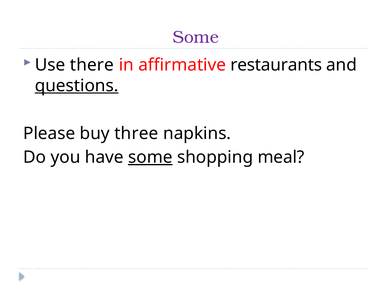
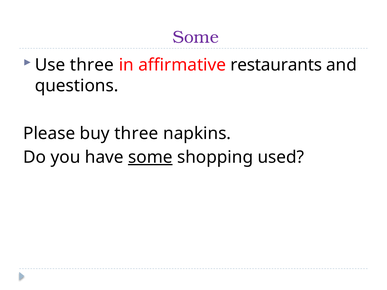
Use there: there -> three
questions underline: present -> none
meal: meal -> used
